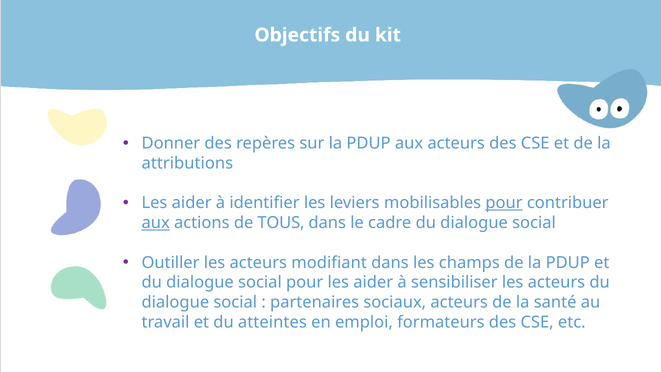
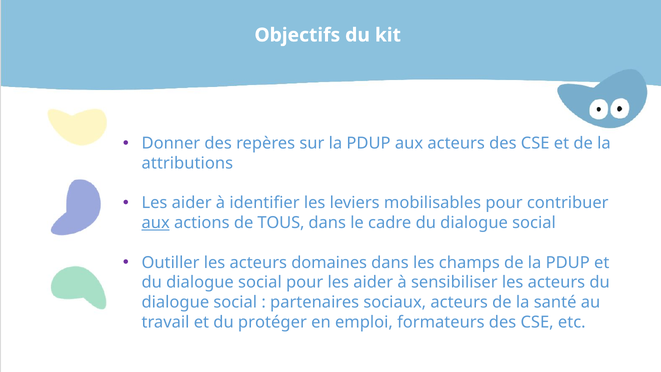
pour at (504, 203) underline: present -> none
modifiant: modifiant -> domaines
atteintes: atteintes -> protéger
